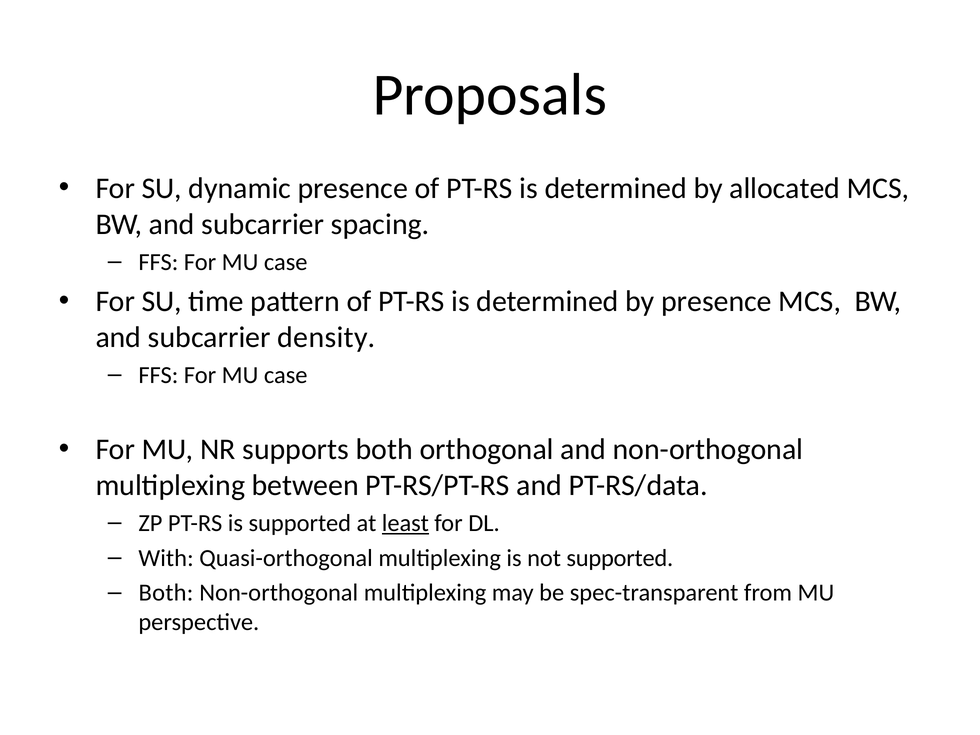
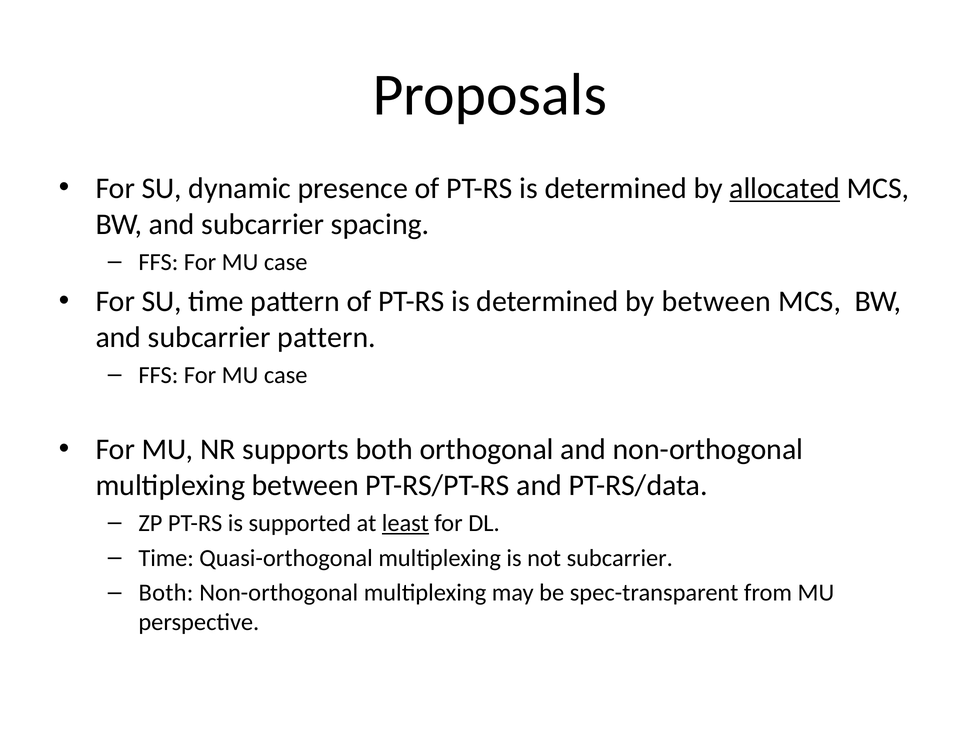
allocated underline: none -> present
by presence: presence -> between
subcarrier density: density -> pattern
With at (166, 558): With -> Time
not supported: supported -> subcarrier
